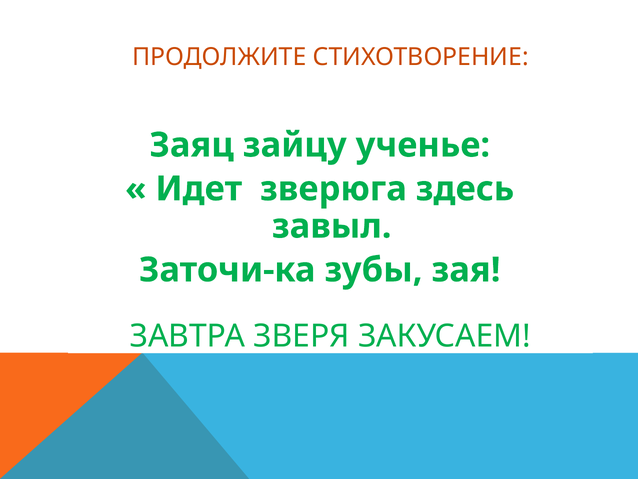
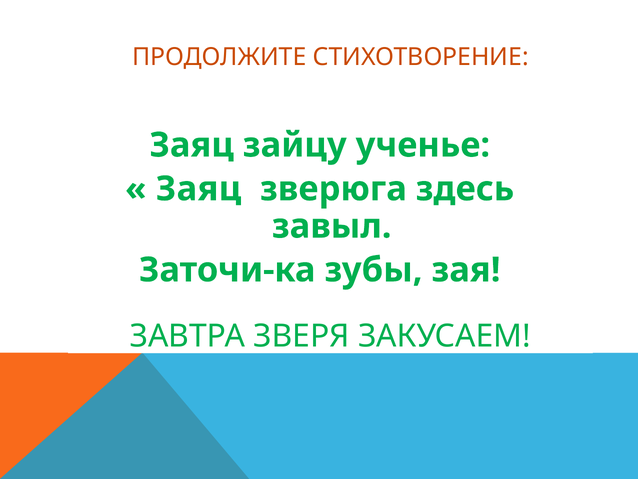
Идет at (199, 189): Идет -> Заяц
